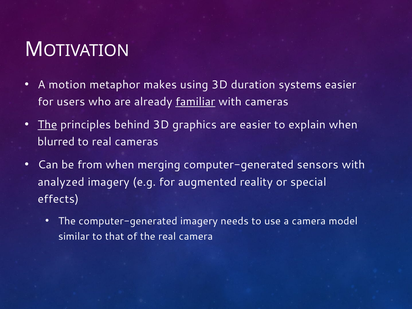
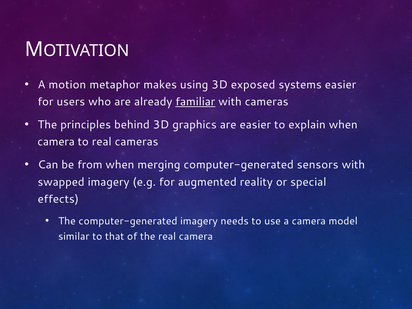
duration: duration -> exposed
The at (47, 125) underline: present -> none
blurred at (56, 142): blurred -> camera
analyzed: analyzed -> swapped
